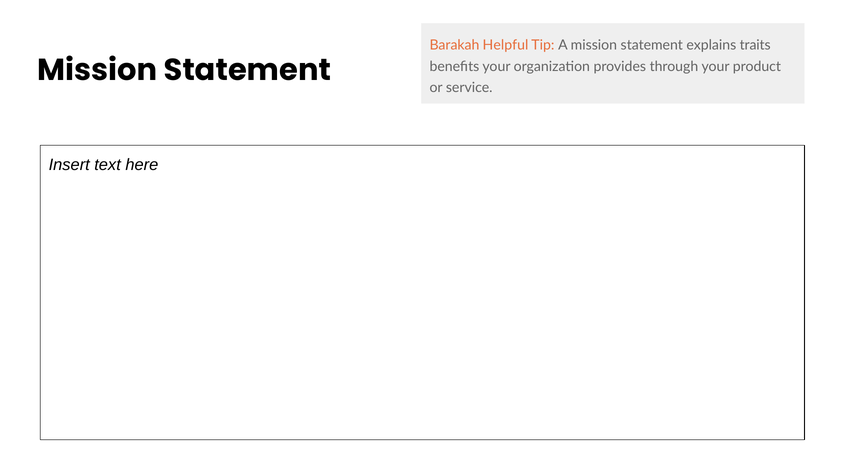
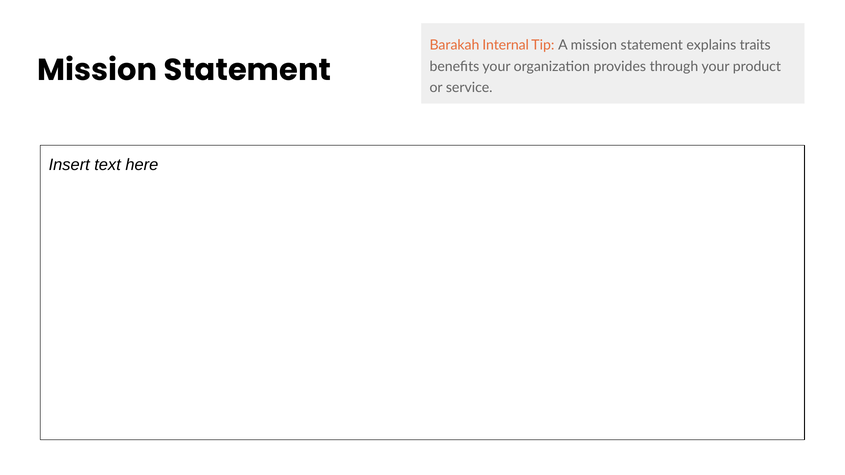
Helpful: Helpful -> Internal
